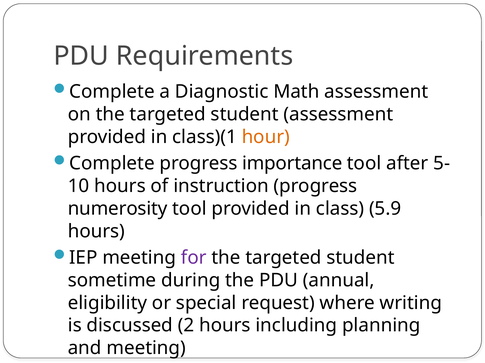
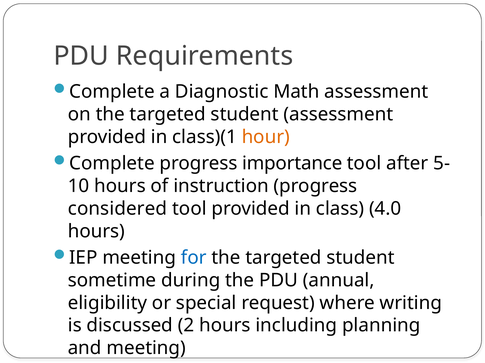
numerosity: numerosity -> considered
5.9: 5.9 -> 4.0
for colour: purple -> blue
